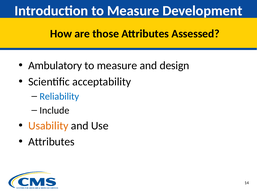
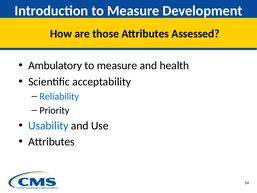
design: design -> health
Include: Include -> Priority
Usability colour: orange -> blue
